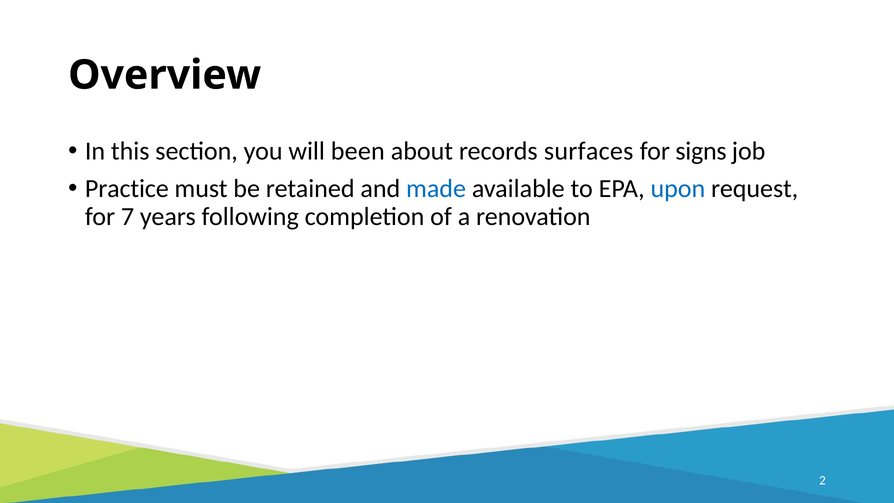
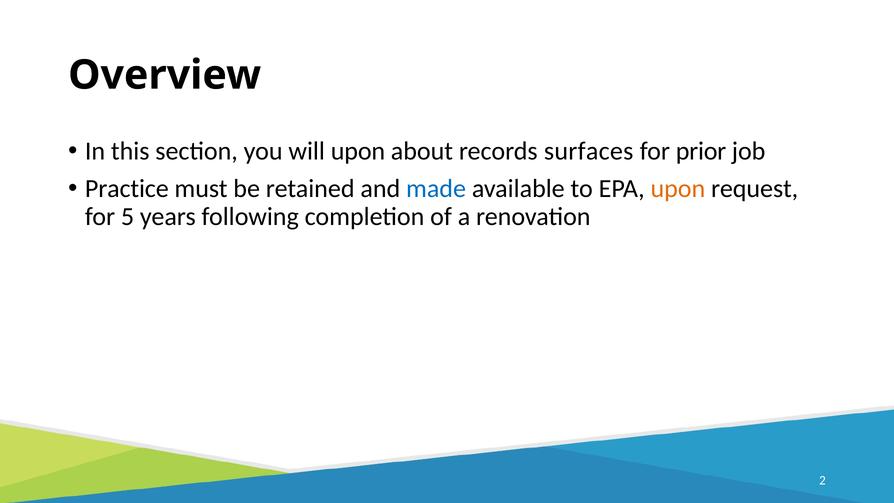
will been: been -> upon
signs: signs -> prior
upon at (678, 189) colour: blue -> orange
7: 7 -> 5
